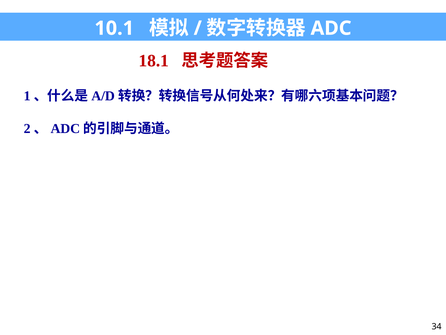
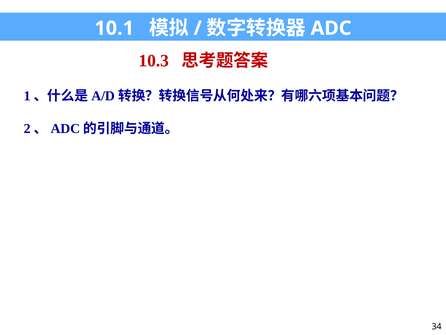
18.1: 18.1 -> 10.3
